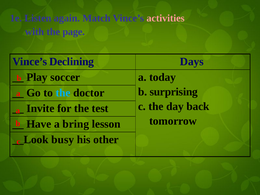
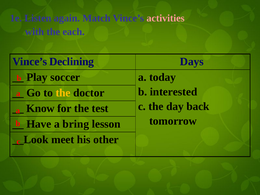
page: page -> each
surprising: surprising -> interested
the at (63, 93) colour: light blue -> yellow
Invite: Invite -> Know
busy: busy -> meet
